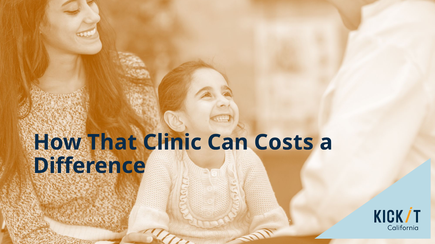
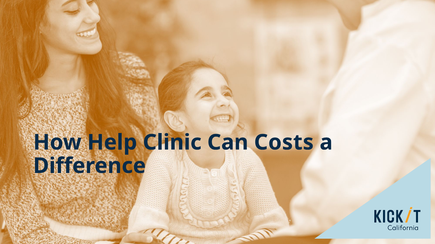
That: That -> Help
